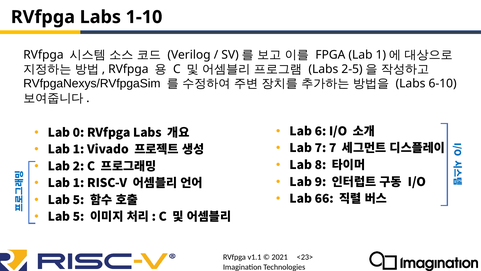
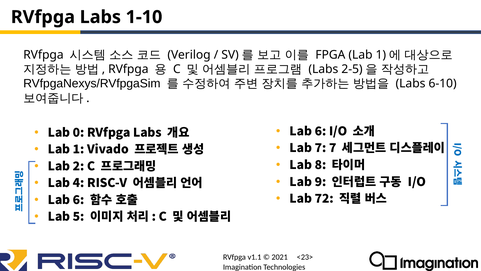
1 at (79, 183): 1 -> 4
66: 66 -> 72
5 at (79, 200): 5 -> 6
